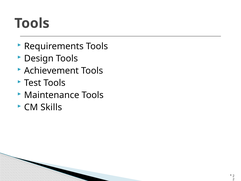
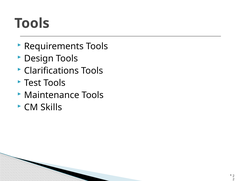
Achievement: Achievement -> Clarifications
